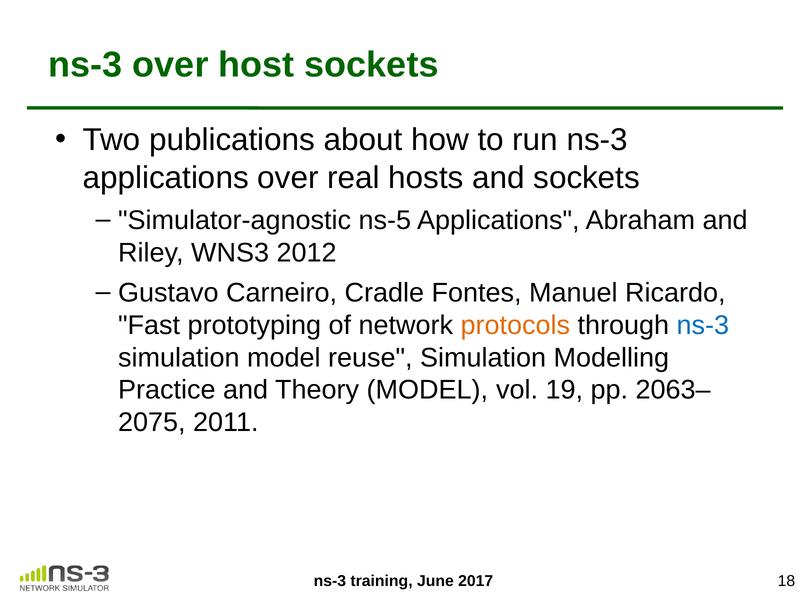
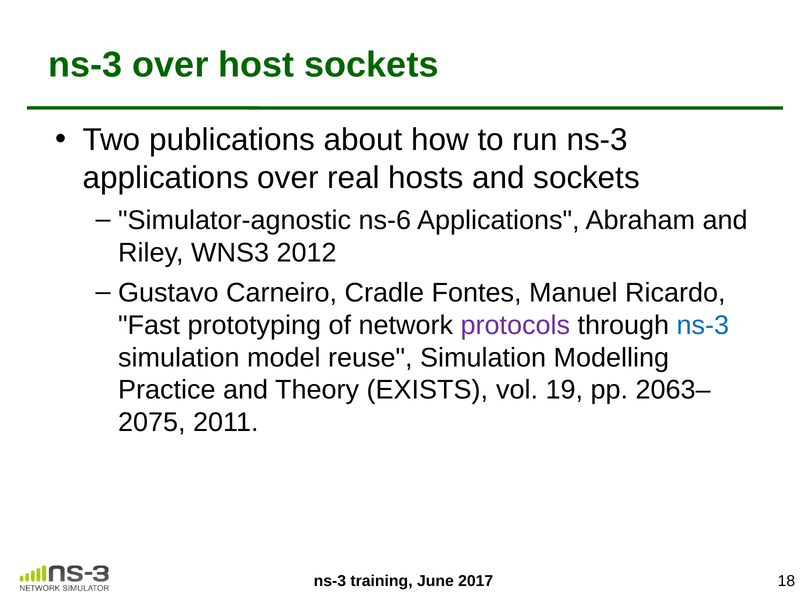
ns-5: ns-5 -> ns-6
protocols colour: orange -> purple
Theory MODEL: MODEL -> EXISTS
